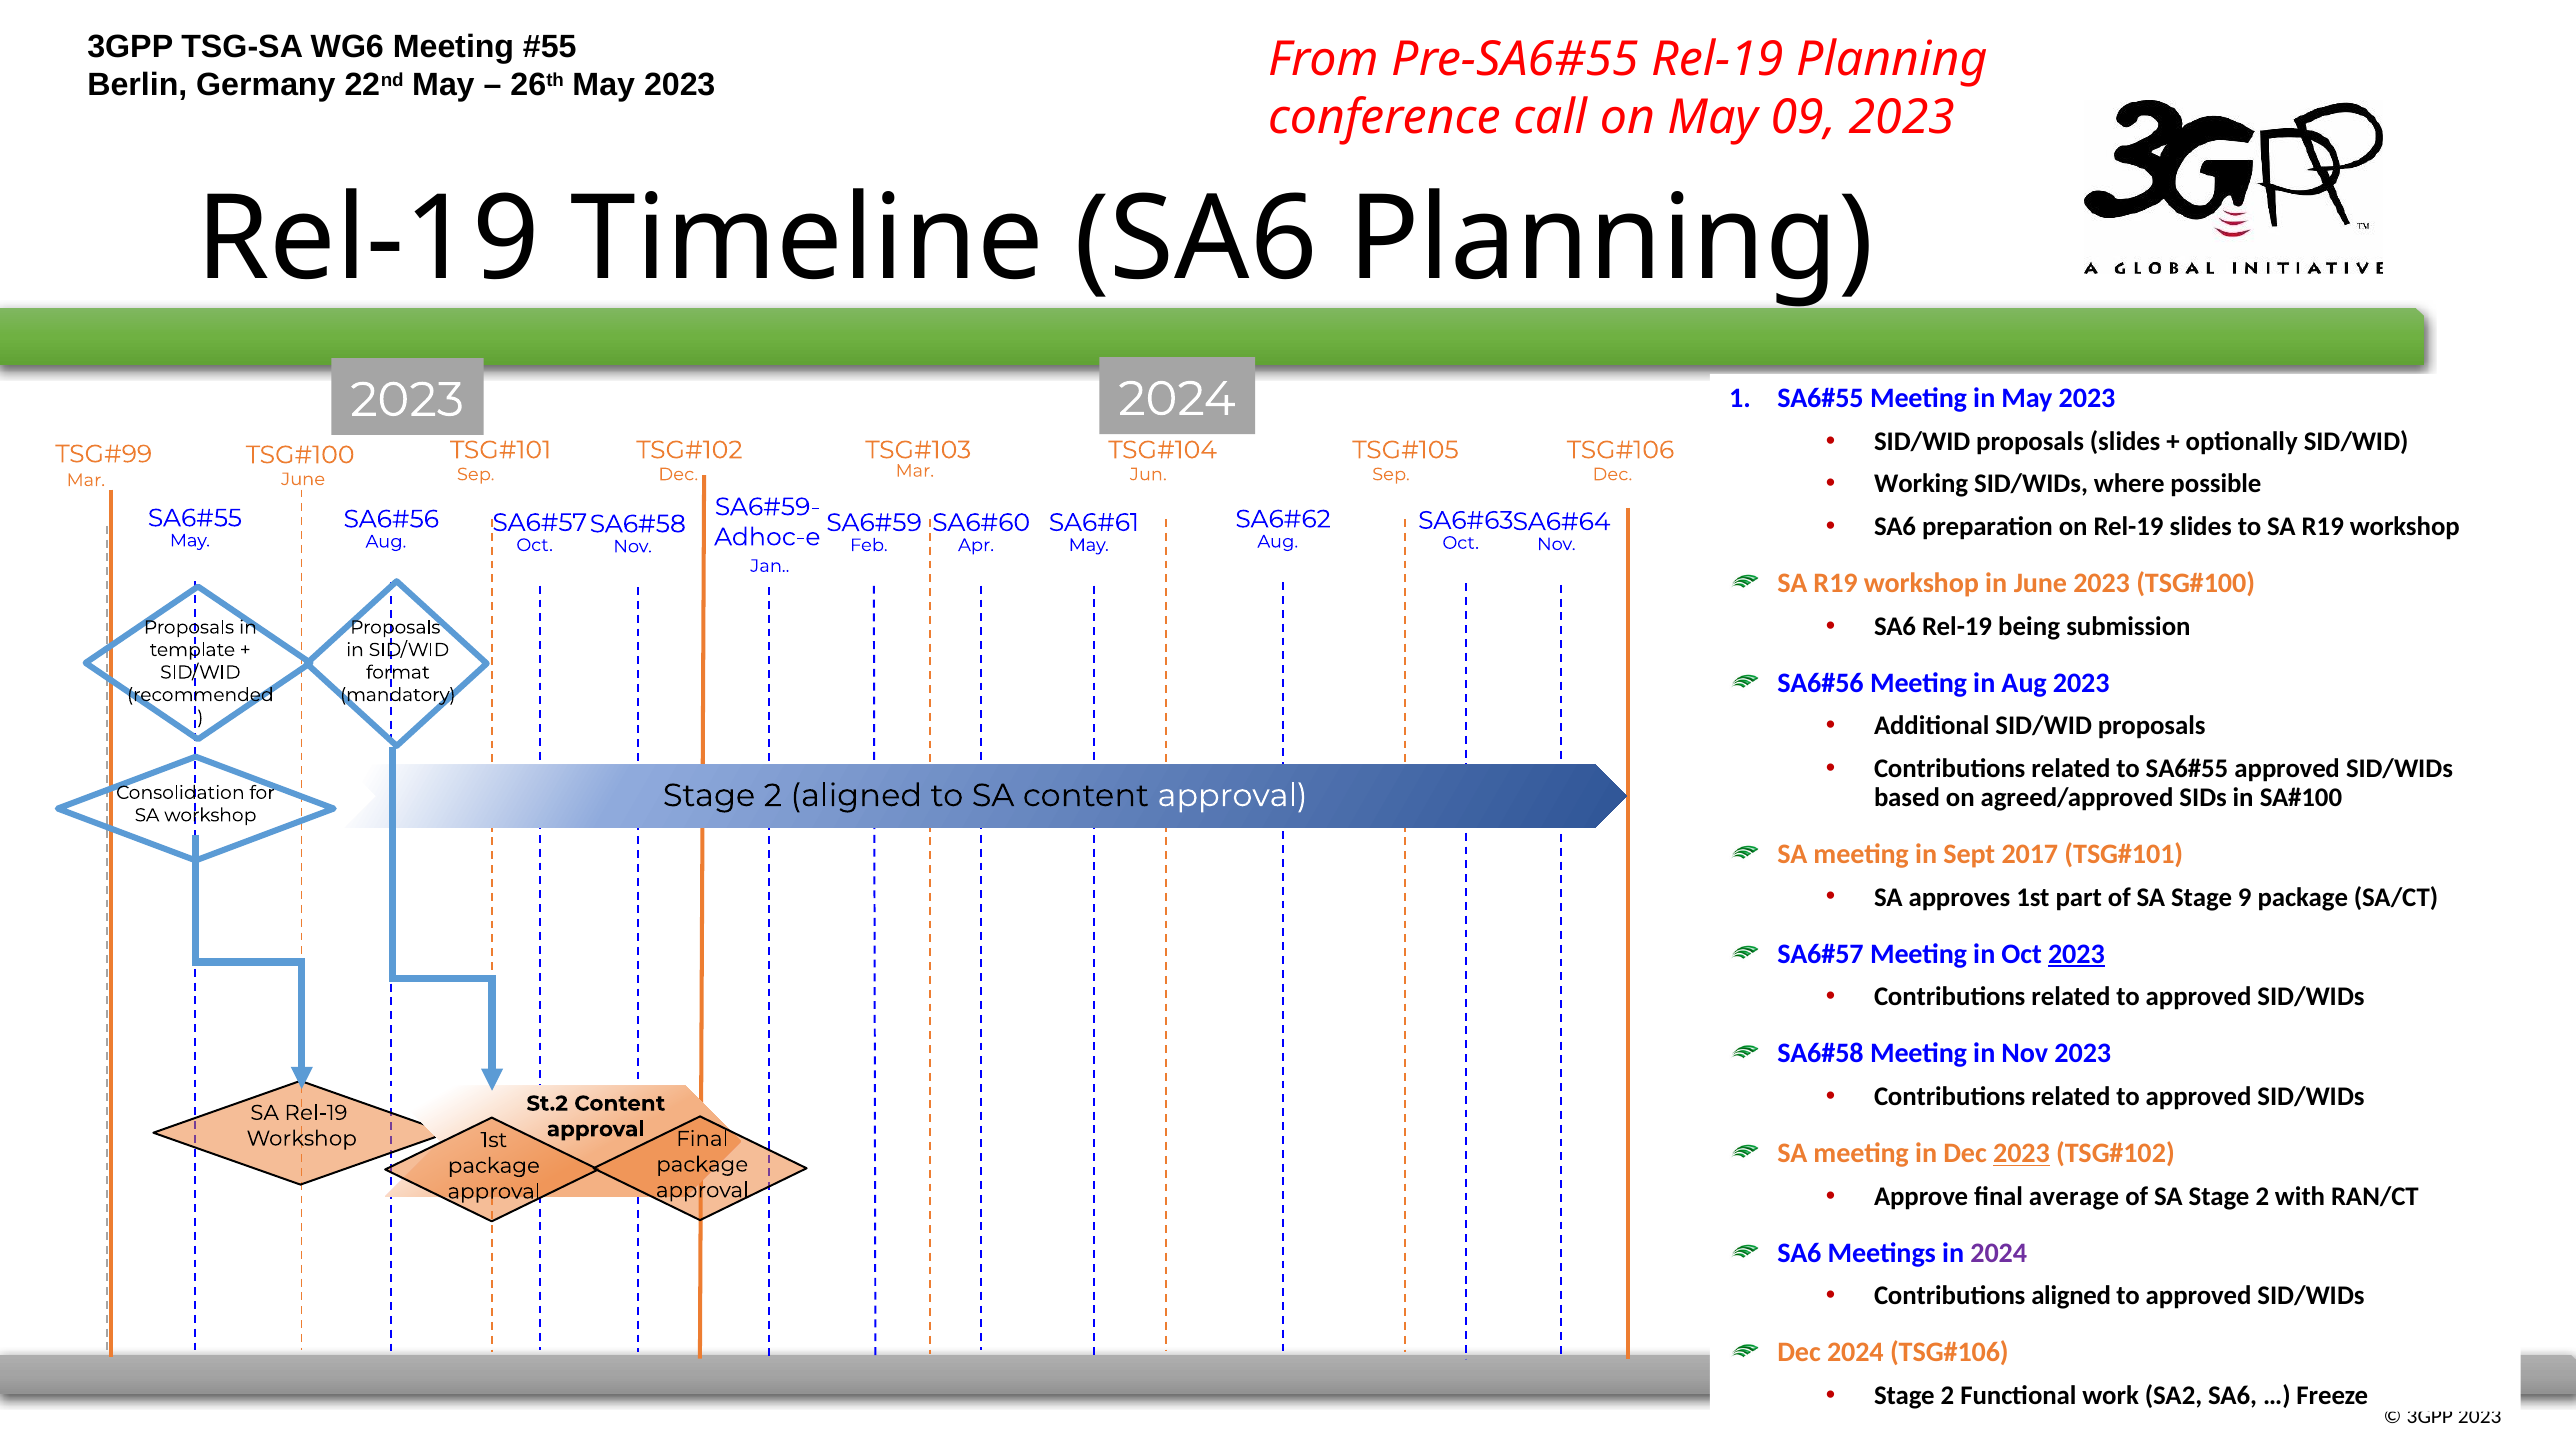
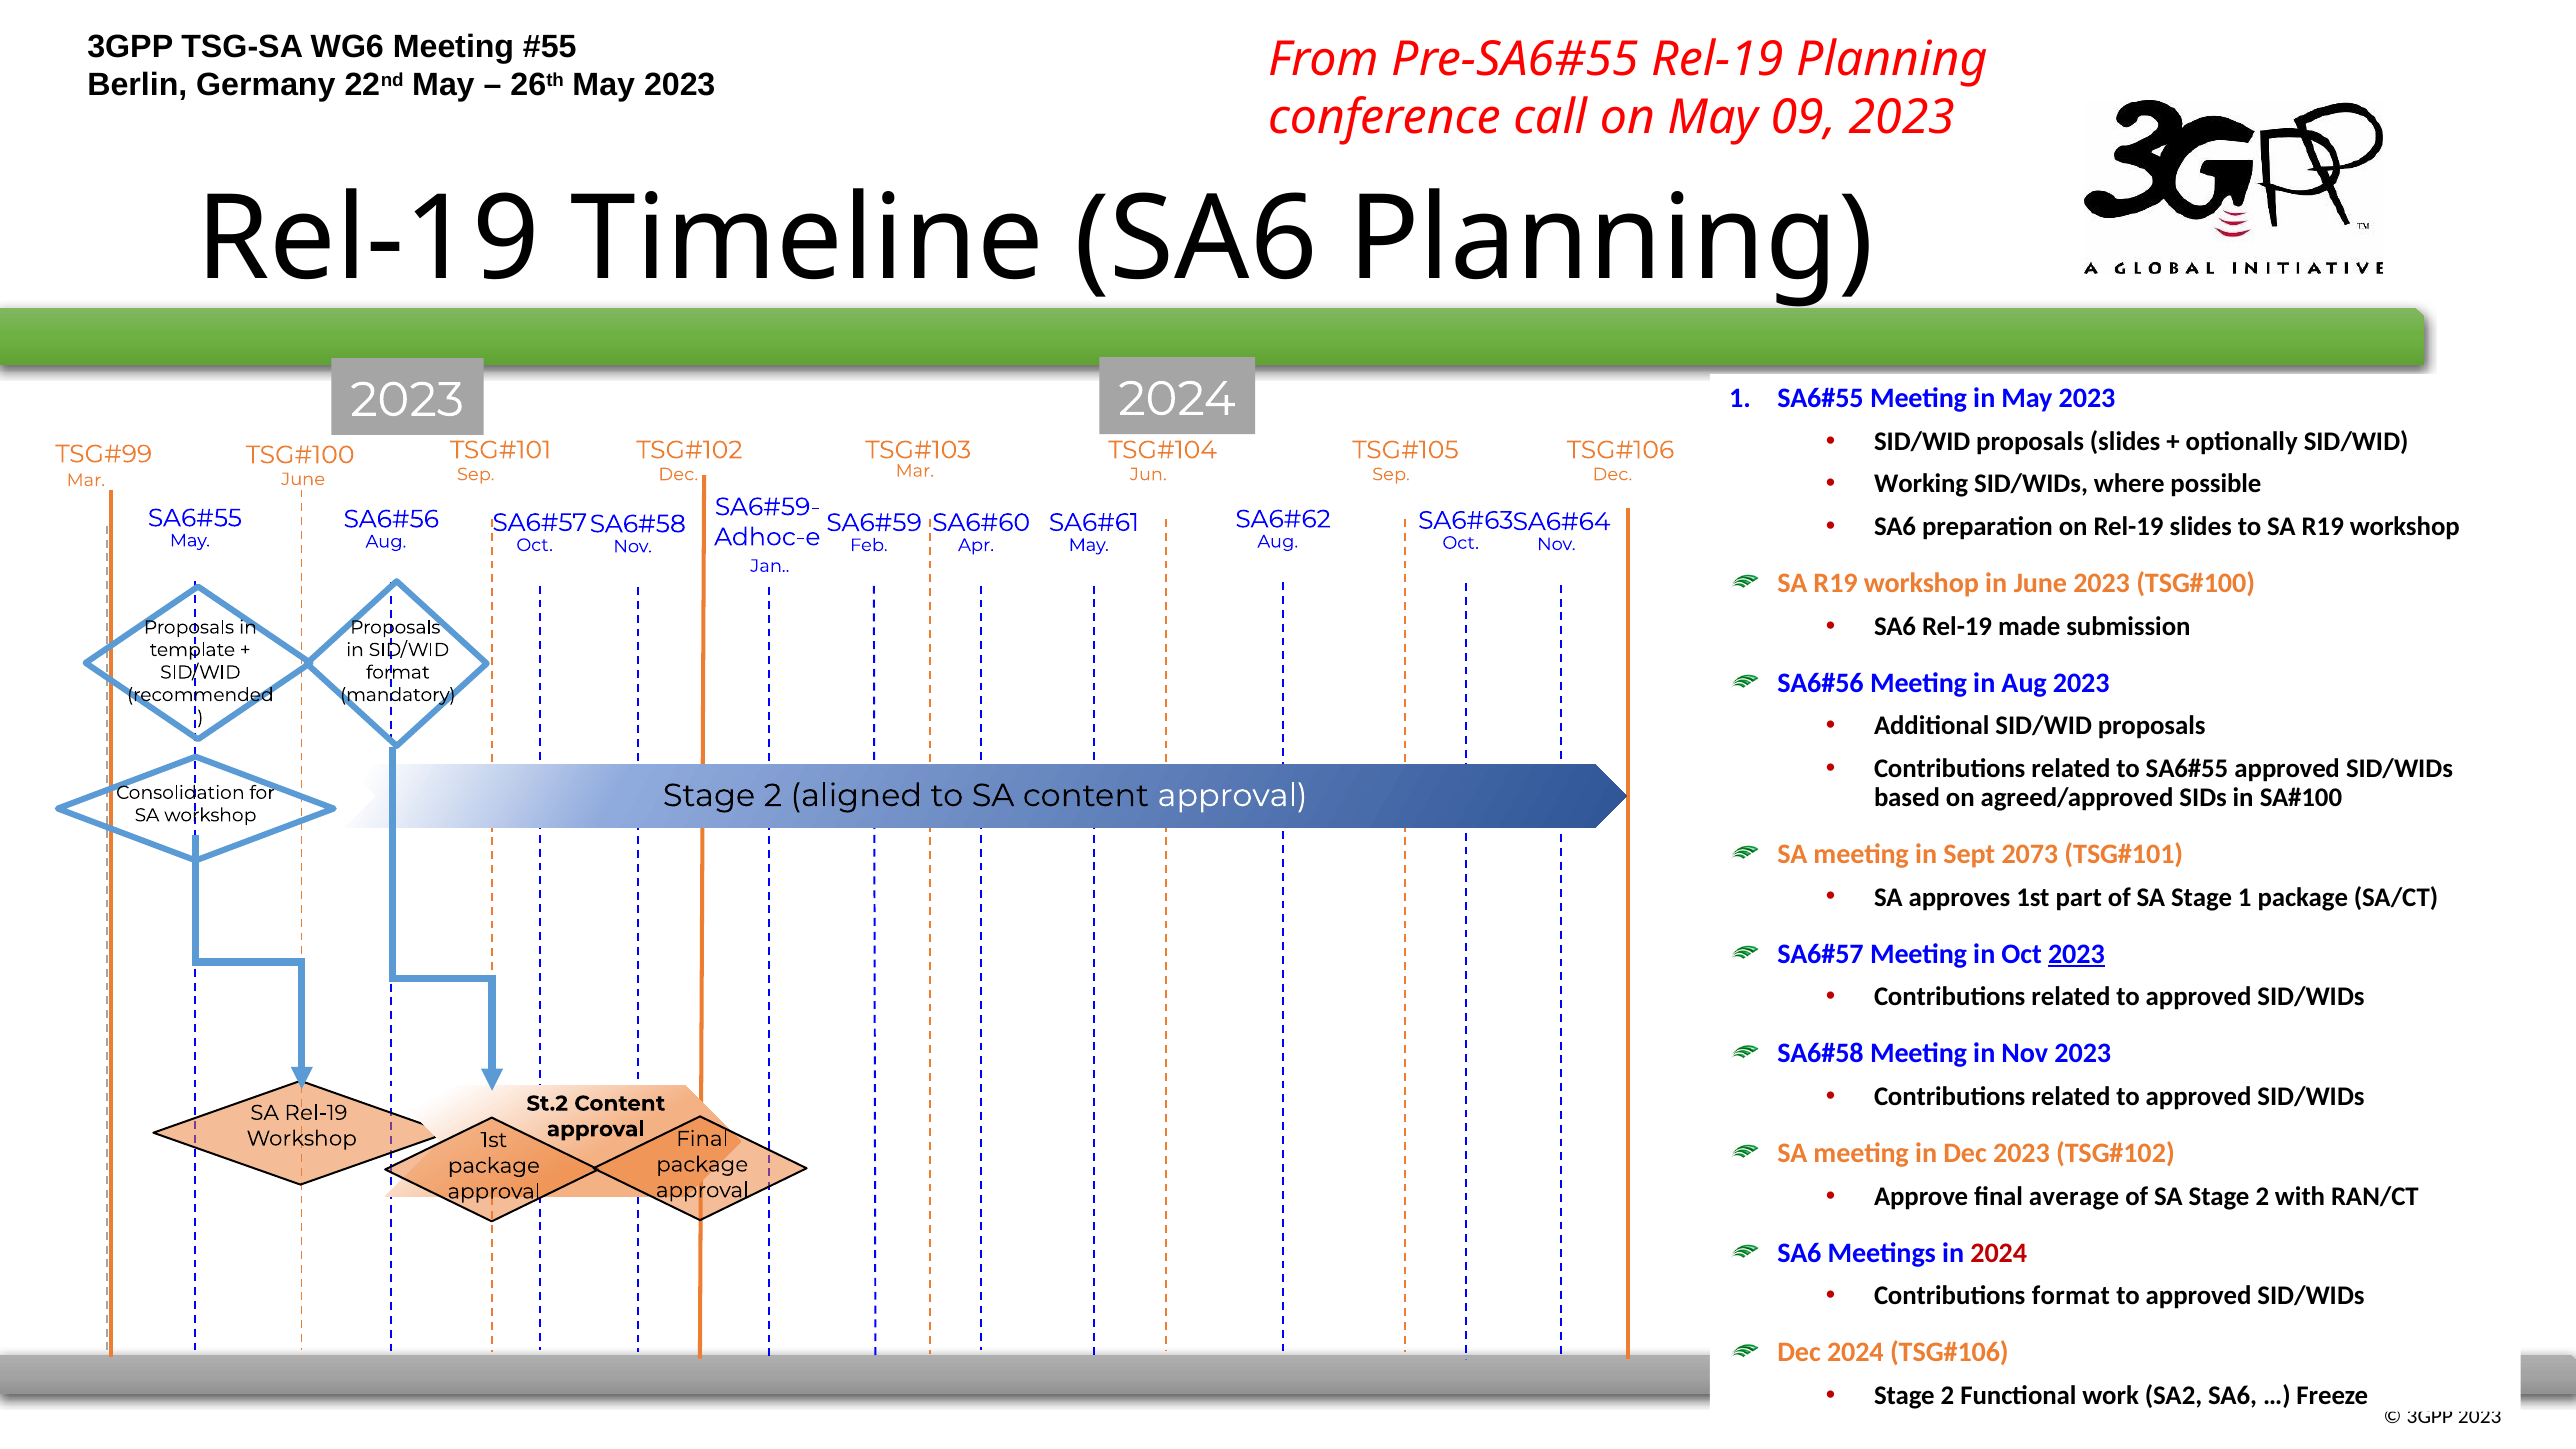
being: being -> made
2017: 2017 -> 2073
Stage 9: 9 -> 1
2023 at (2021, 1153) underline: present -> none
2024 at (1999, 1253) colour: purple -> red
Contributions aligned: aligned -> format
